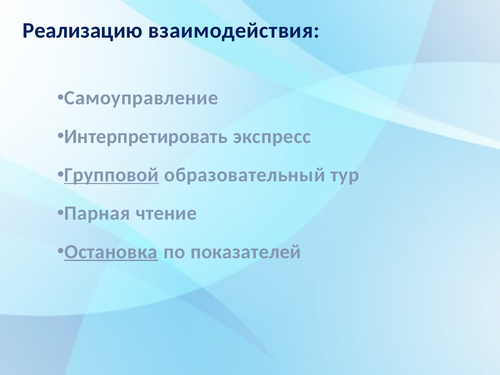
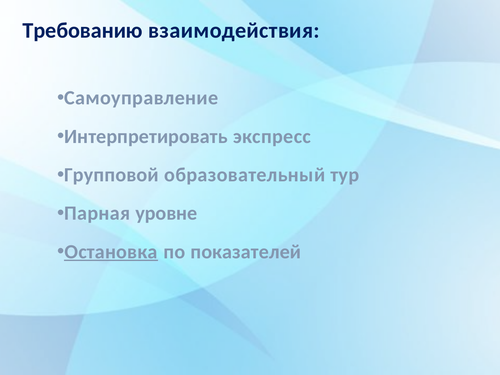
Реализацию: Реализацию -> Требованию
Групповой underline: present -> none
чтение: чтение -> уровне
